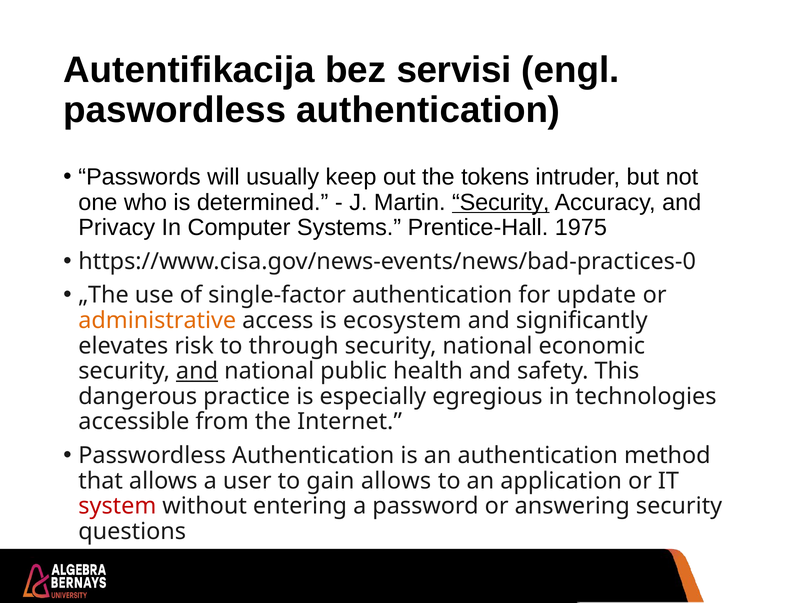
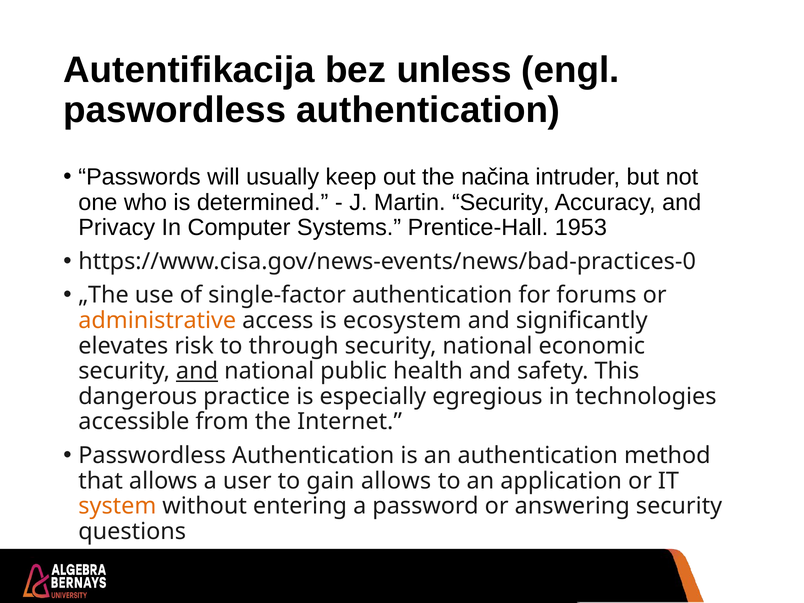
servisi: servisi -> unless
tokens: tokens -> načina
Security at (501, 202) underline: present -> none
1975: 1975 -> 1953
update: update -> forums
system colour: red -> orange
